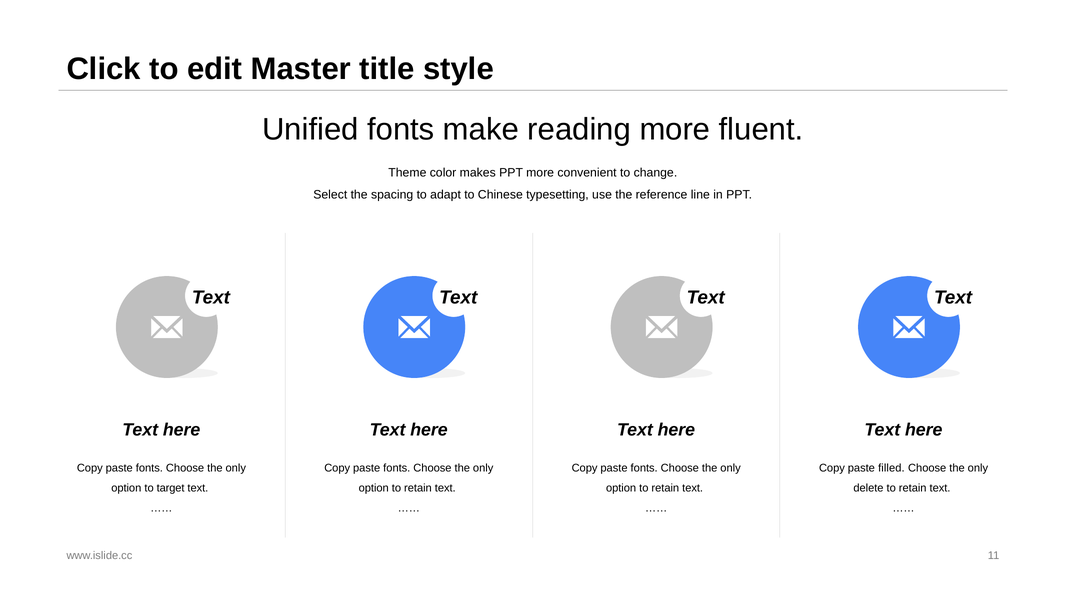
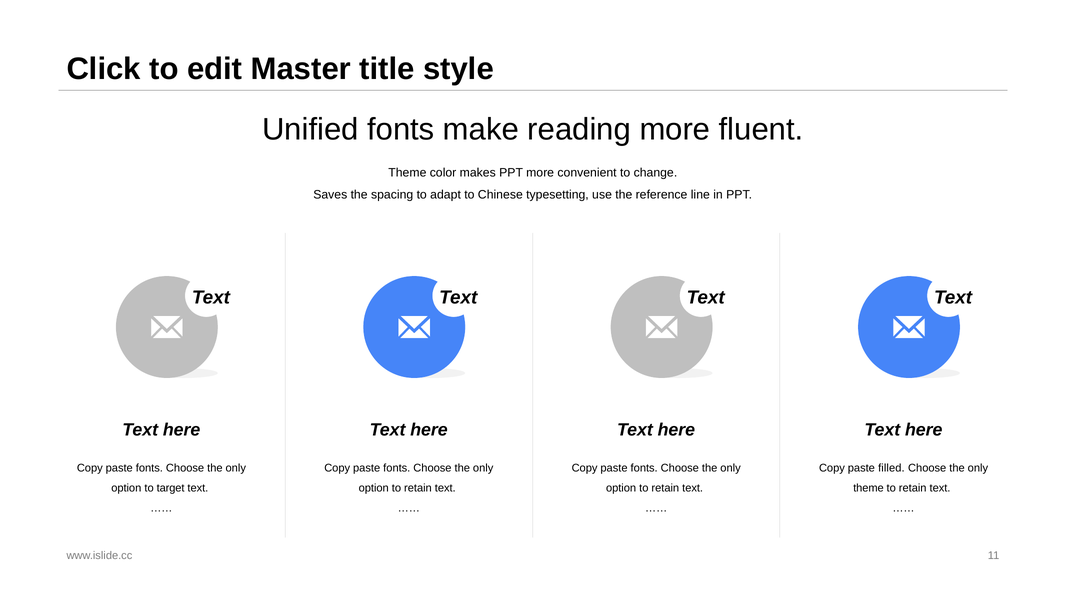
Select: Select -> Saves
delete at (868, 488): delete -> theme
